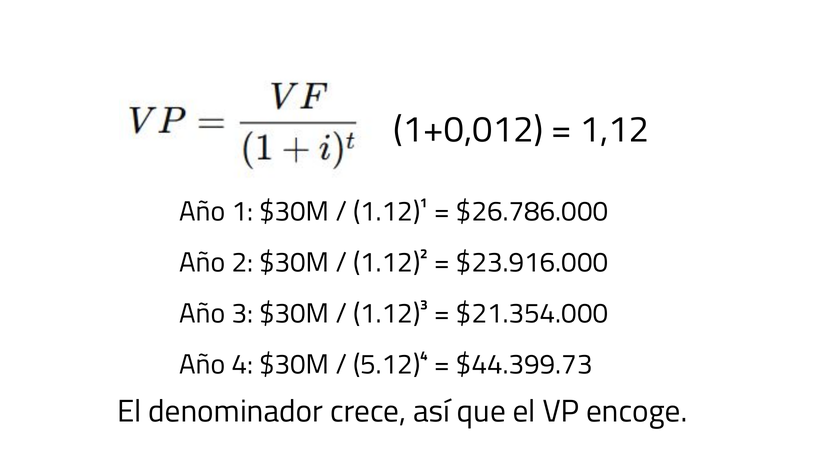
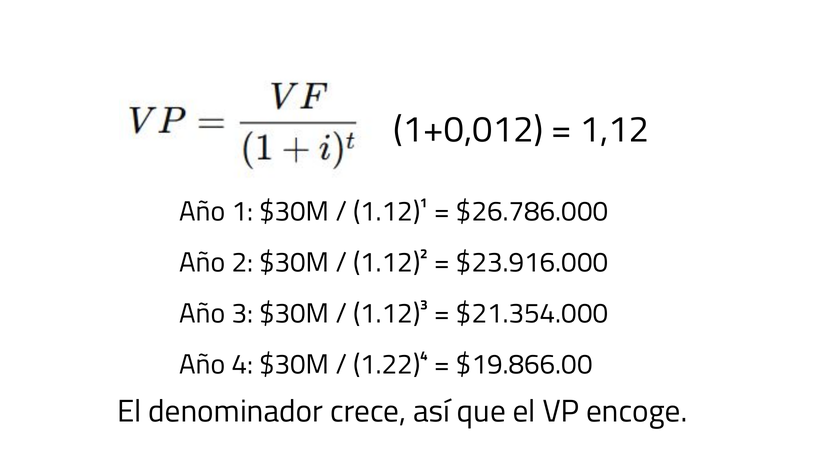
5.12)⁴: 5.12)⁴ -> 1.22)⁴
$44.399.73: $44.399.73 -> $19.866.00
